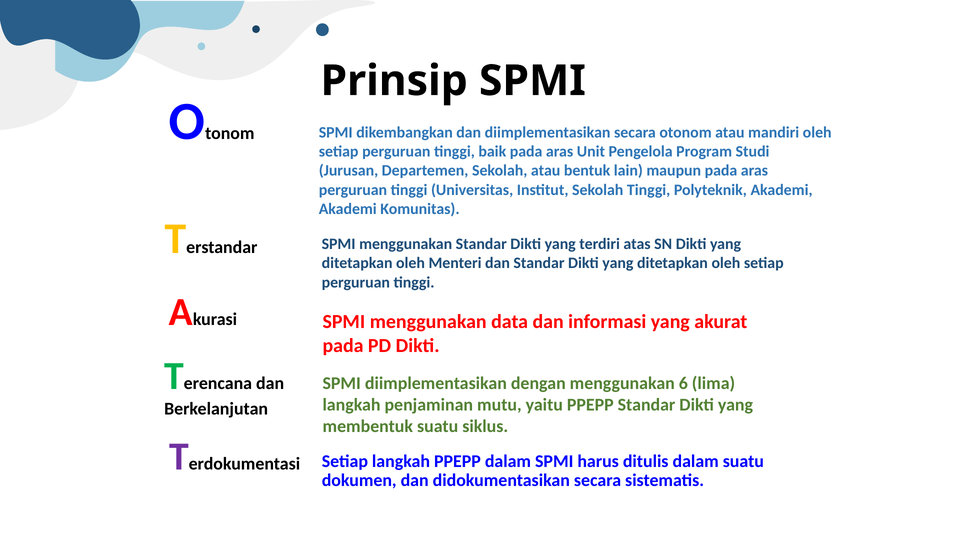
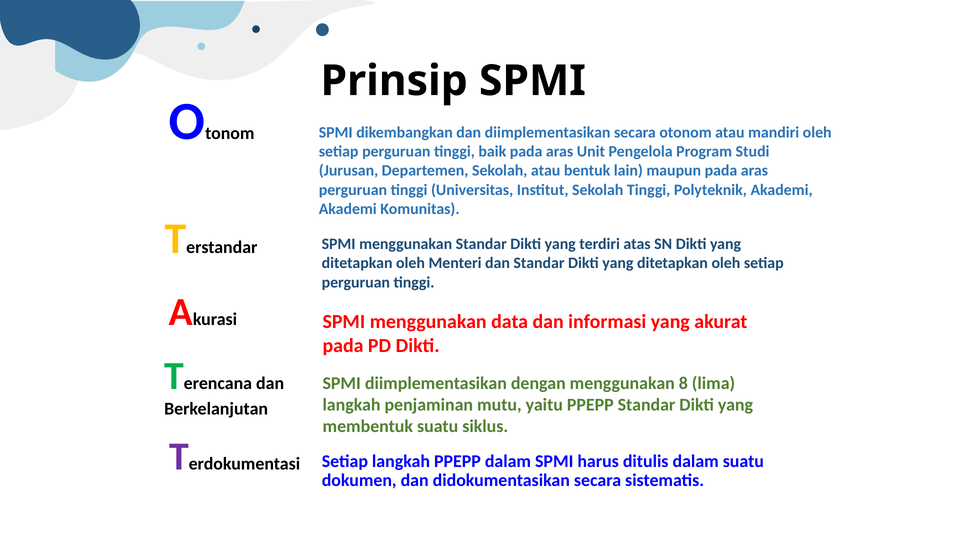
6: 6 -> 8
